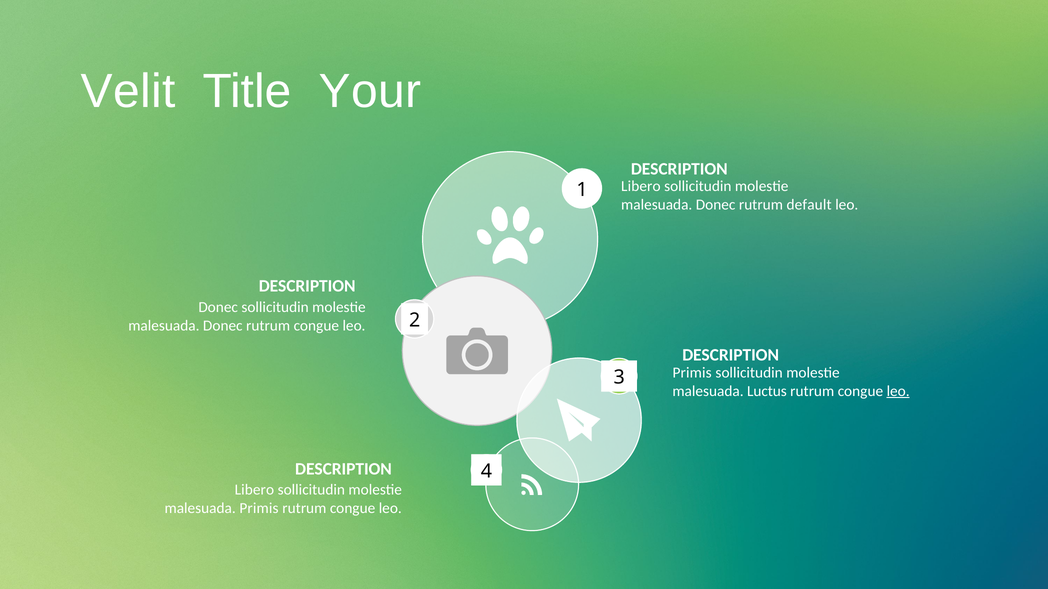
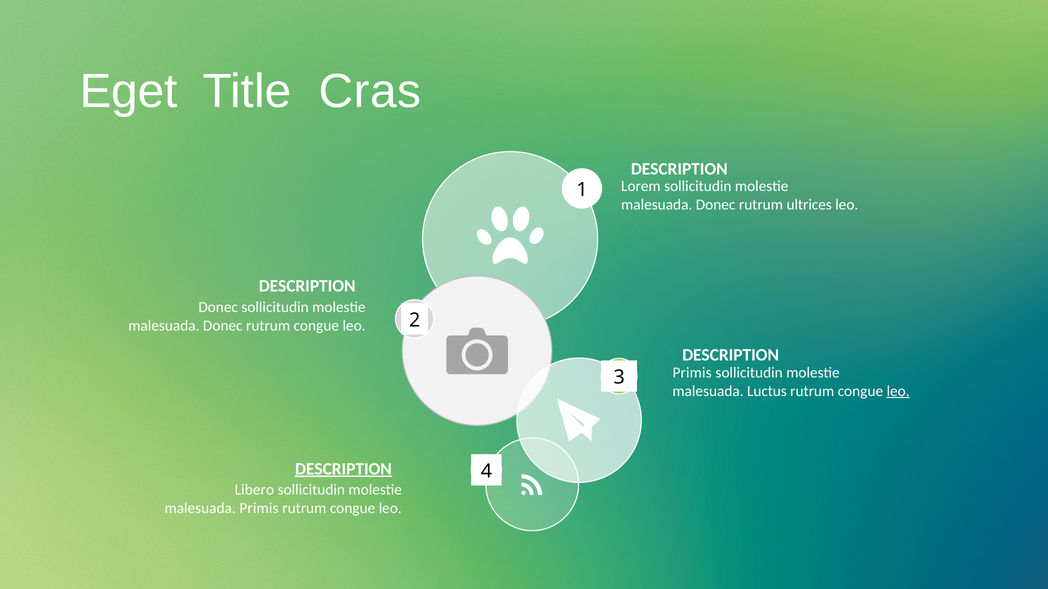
Velit: Velit -> Eget
Your: Your -> Cras
Libero at (641, 187): Libero -> Lorem
default: default -> ultrices
DESCRIPTION at (343, 469) underline: none -> present
